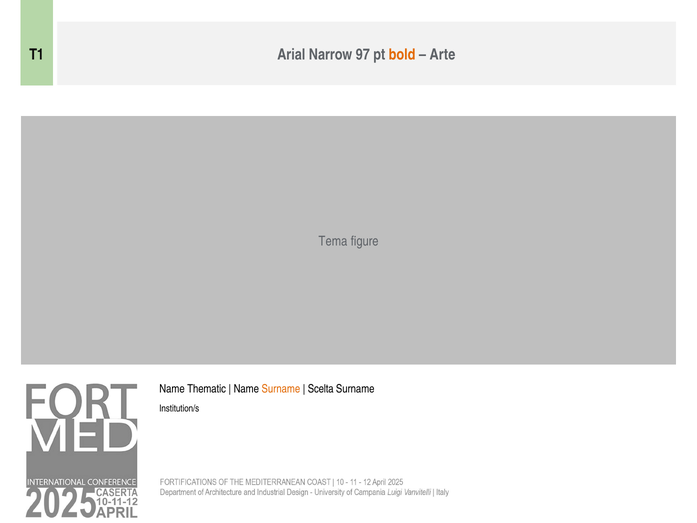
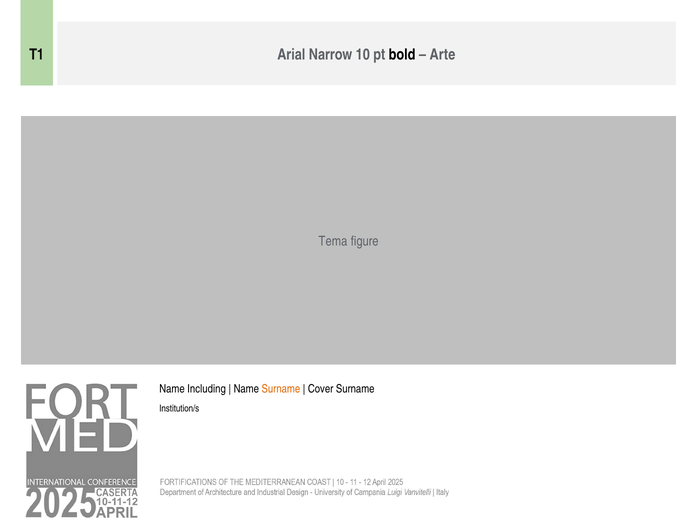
97: 97 -> 10
bold colour: orange -> black
Thematic: Thematic -> Including
Scelta: Scelta -> Cover
